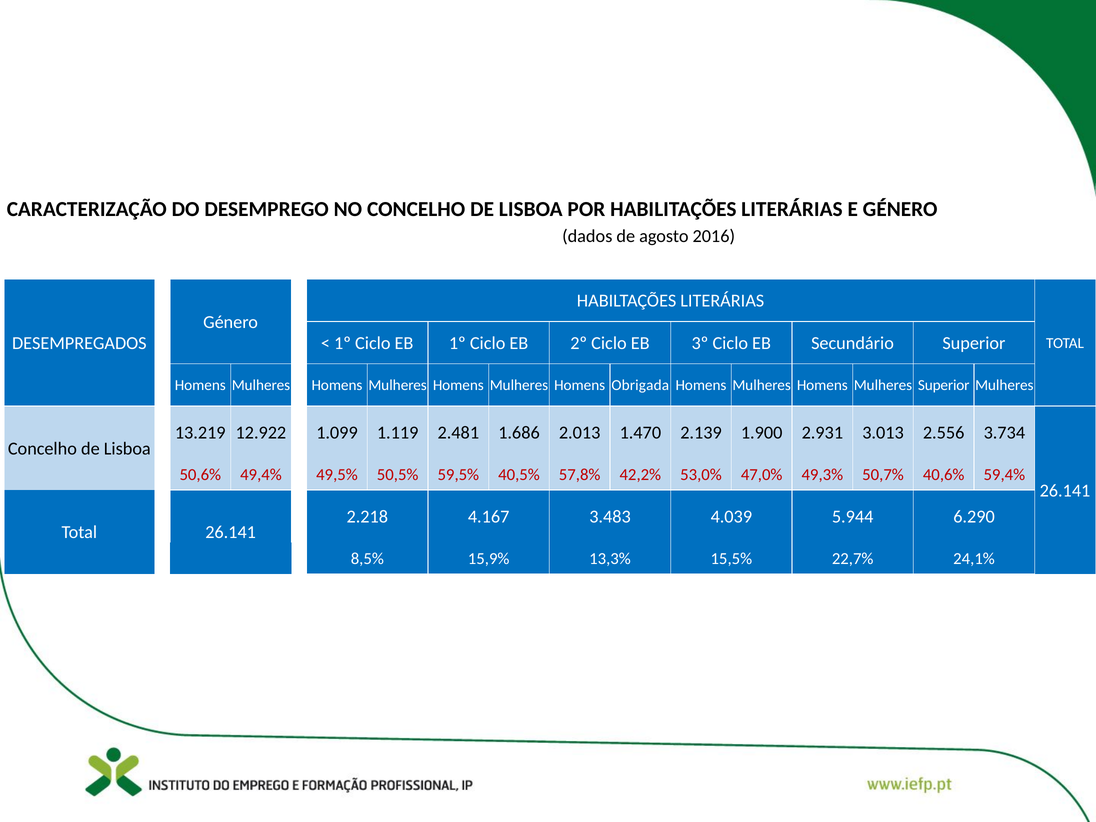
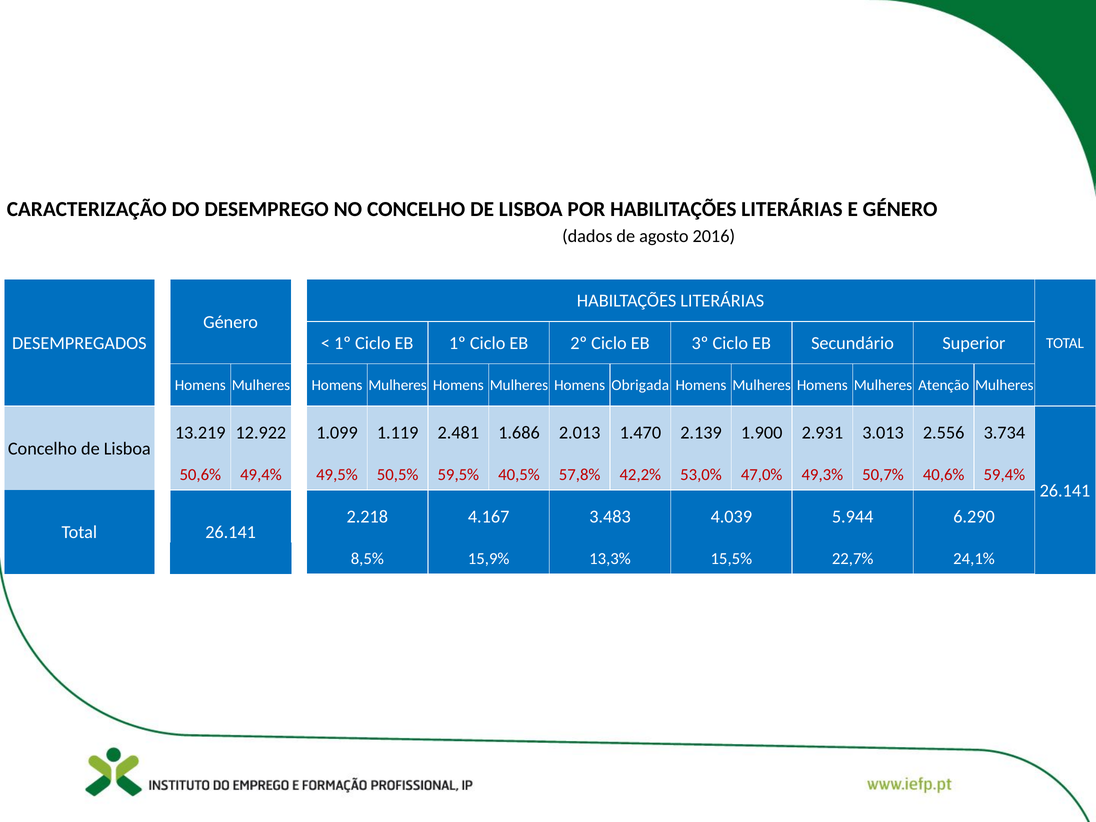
Mulheres Superior: Superior -> Atenção
